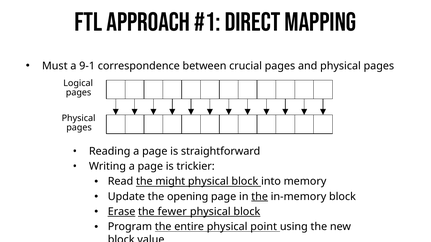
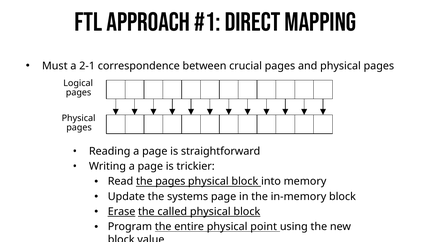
9-1: 9-1 -> 2-1
the might: might -> pages
opening: opening -> systems
the at (260, 197) underline: present -> none
fewer: fewer -> called
